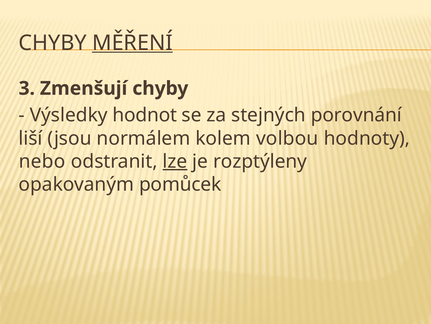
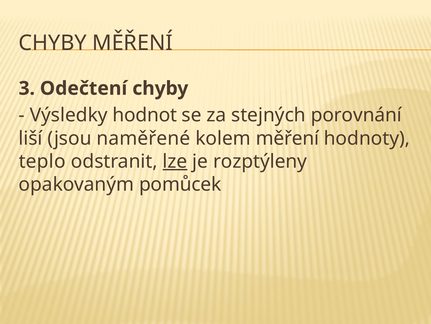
MĚŘENÍ at (132, 43) underline: present -> none
Zmenšují: Zmenšují -> Odečtení
normálem: normálem -> naměřené
kolem volbou: volbou -> měření
nebo: nebo -> teplo
